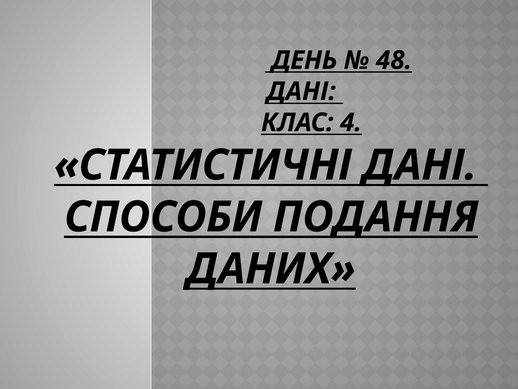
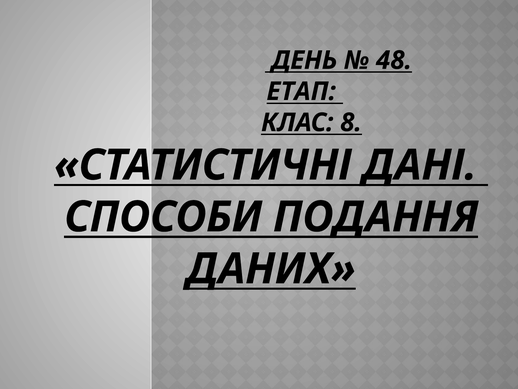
ДАНІ at (301, 91): ДАНІ -> ЕТАП
4: 4 -> 8
